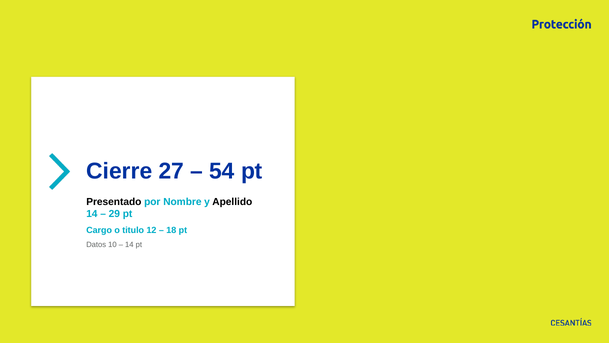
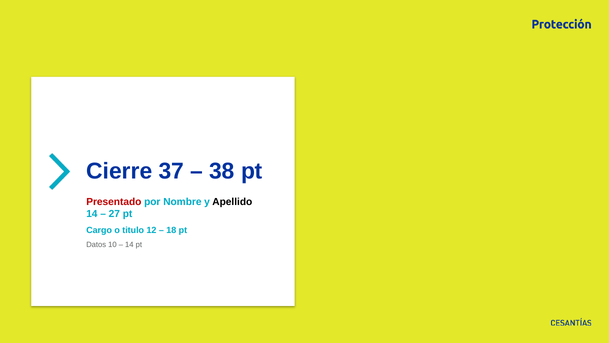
27: 27 -> 37
54: 54 -> 38
Presentado colour: black -> red
29: 29 -> 27
